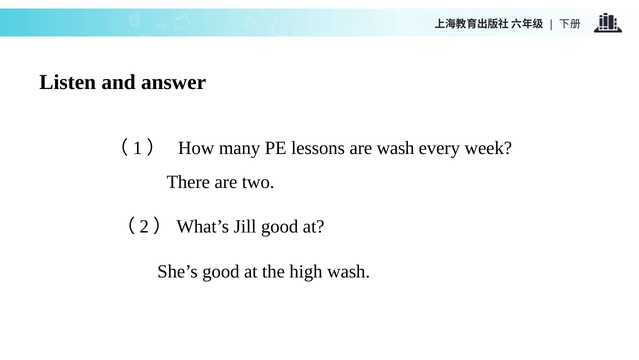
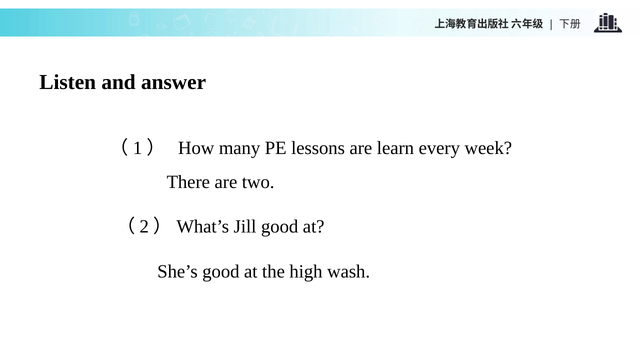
are wash: wash -> learn
